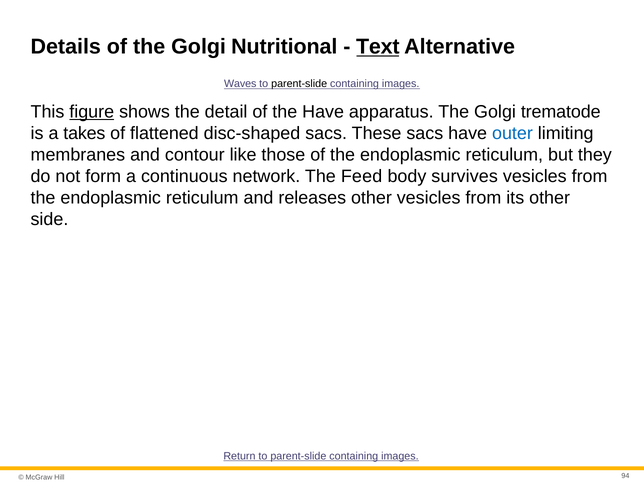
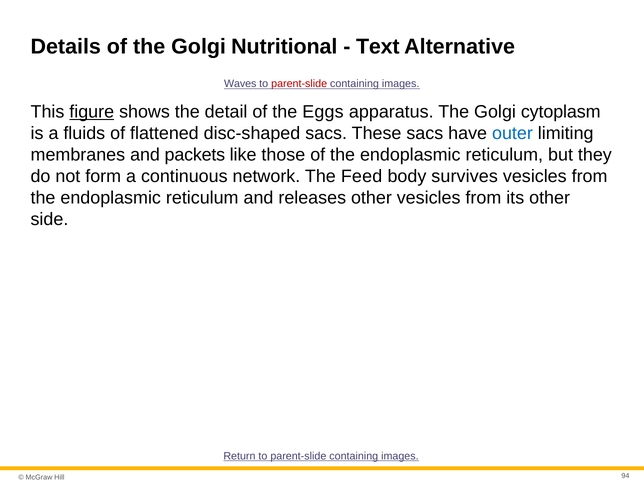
Text underline: present -> none
parent-slide at (299, 84) colour: black -> red
the Have: Have -> Eggs
trematode: trematode -> cytoplasm
takes: takes -> fluids
contour: contour -> packets
